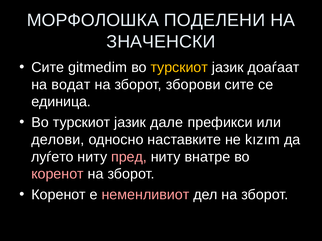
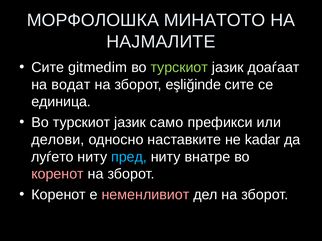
ПОДЕЛЕНИ: ПОДЕЛЕНИ -> МИНАТОТО
ЗНАЧЕНСКИ: ЗНАЧЕНСКИ -> НАЈМАЛИТЕ
турскиот at (179, 68) colour: yellow -> light green
зборови: зборови -> eşliğinde
дале: дале -> само
kızım: kızım -> kadar
пред colour: pink -> light blue
